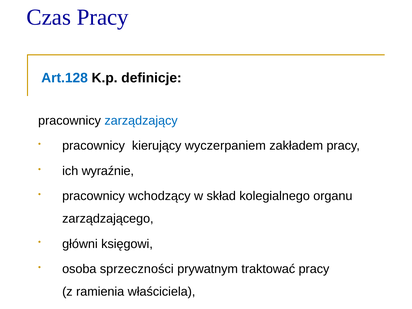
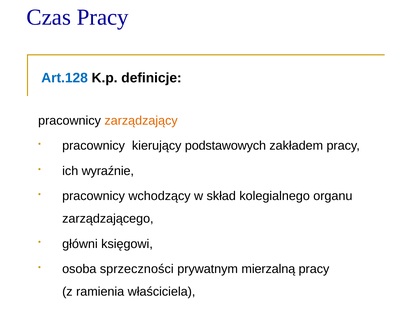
zarządzający colour: blue -> orange
wyczerpaniem: wyczerpaniem -> podstawowych
traktować: traktować -> mierzalną
